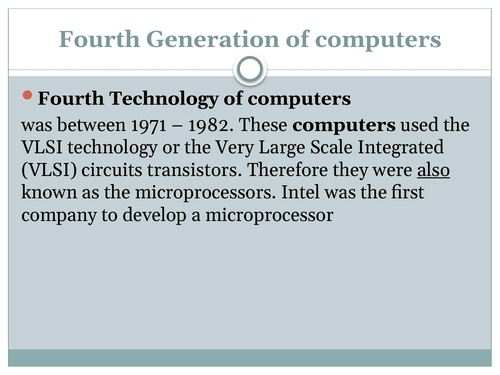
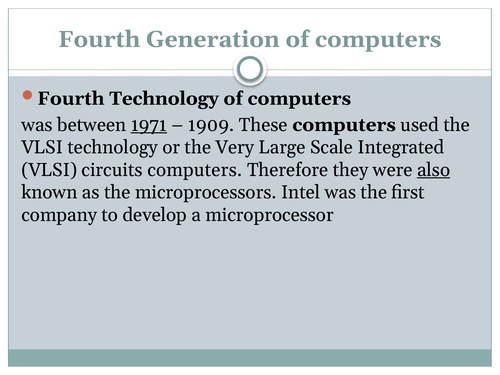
1971 underline: none -> present
1982: 1982 -> 1909
circuits transistors: transistors -> computers
